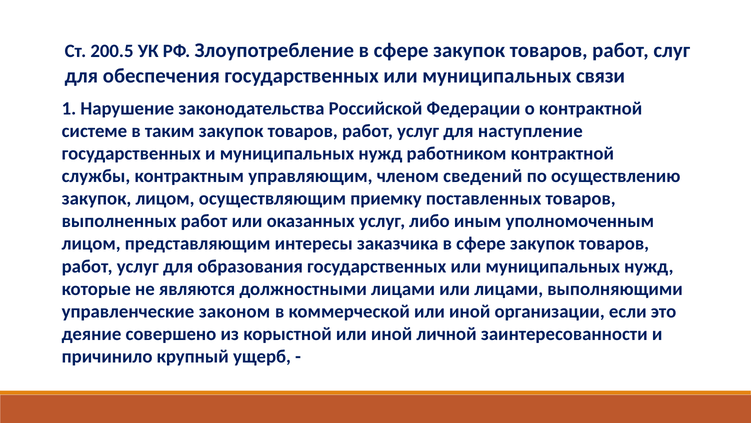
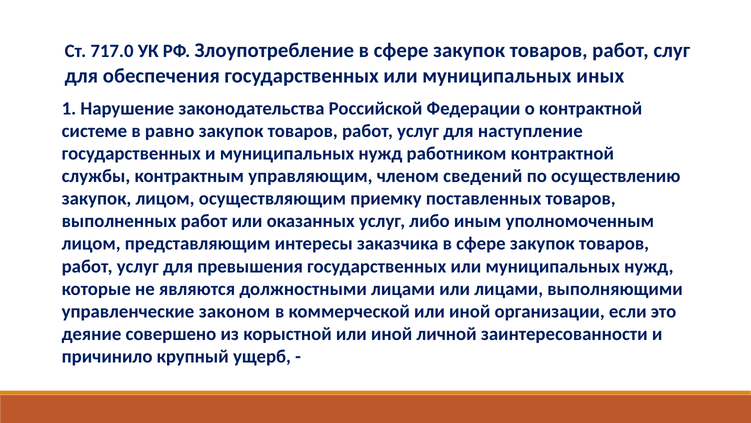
200.5: 200.5 -> 717.0
связи: связи -> иных
таким: таким -> равно
образования: образования -> превышения
